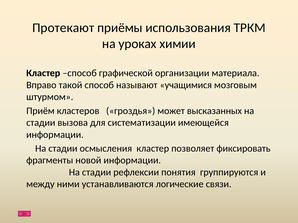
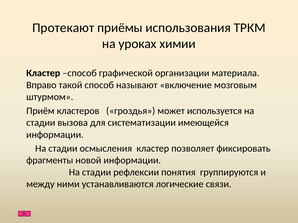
учащимися: учащимися -> включение
высказанных: высказанных -> используется
